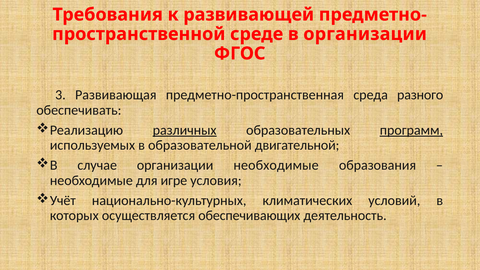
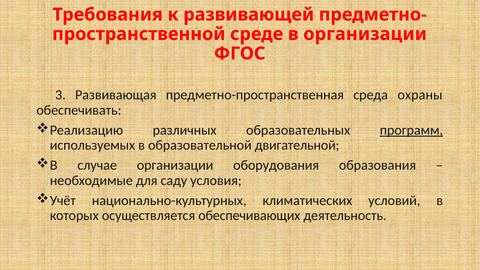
разного: разного -> охраны
различных underline: present -> none
организации необходимые: необходимые -> оборудования
игре: игре -> саду
